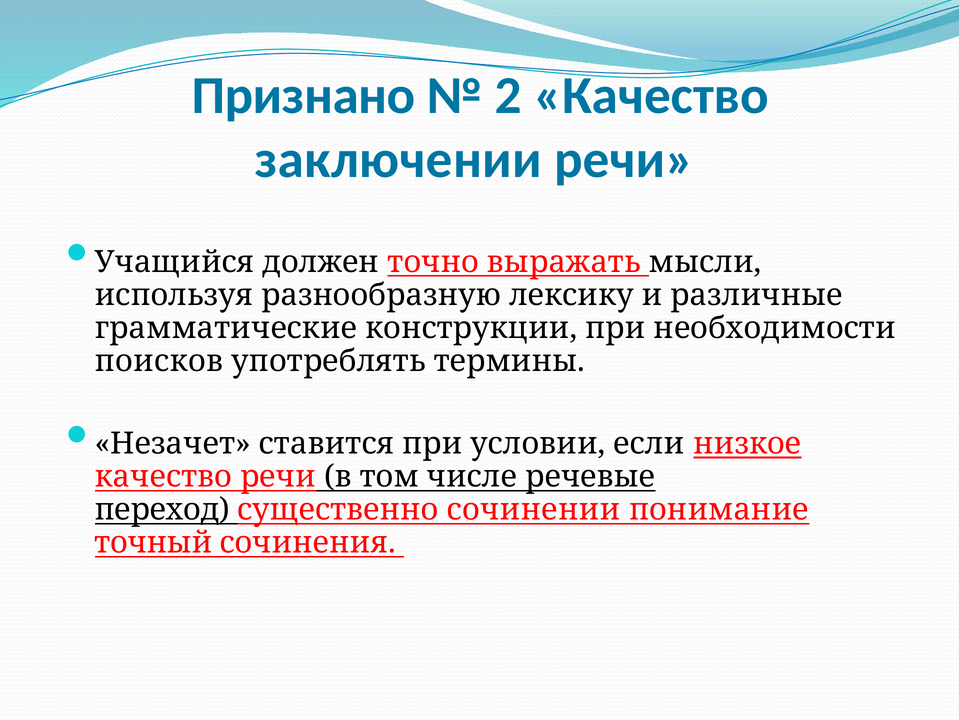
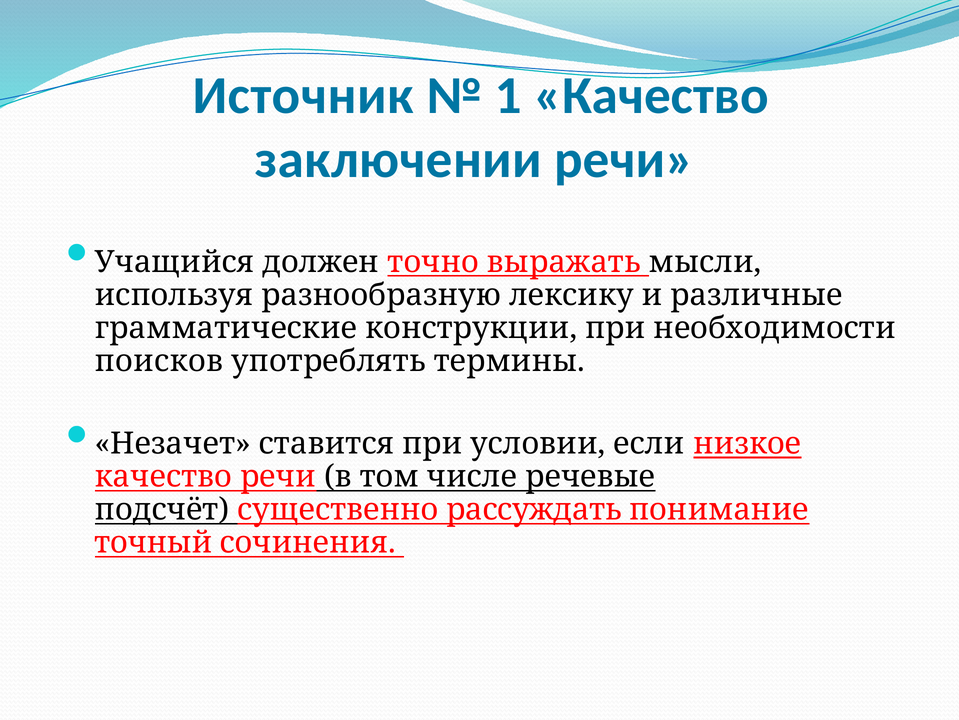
Признано: Признано -> Источник
2: 2 -> 1
переход: переход -> подсчёт
сочинении: сочинении -> рассуждать
